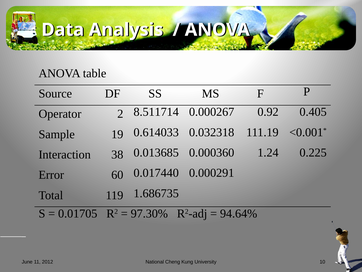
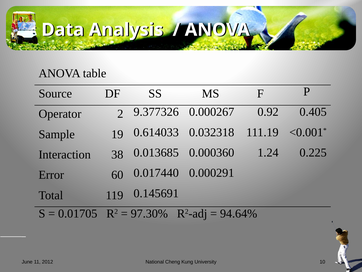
8.511714: 8.511714 -> 9.377326
1.686735: 1.686735 -> 0.145691
